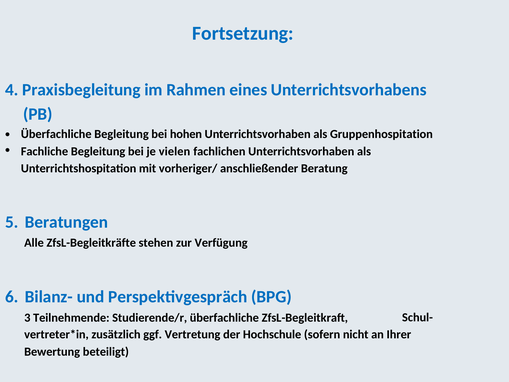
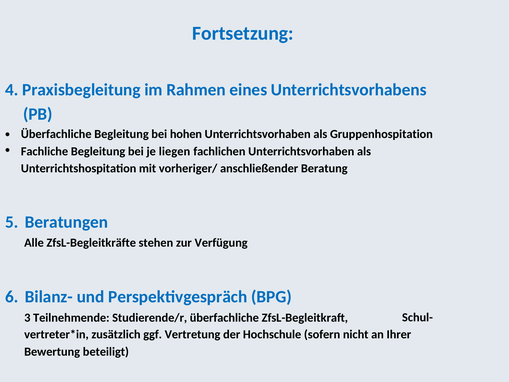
vielen: vielen -> liegen
